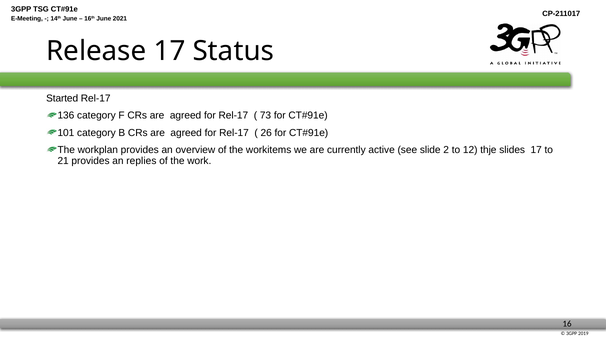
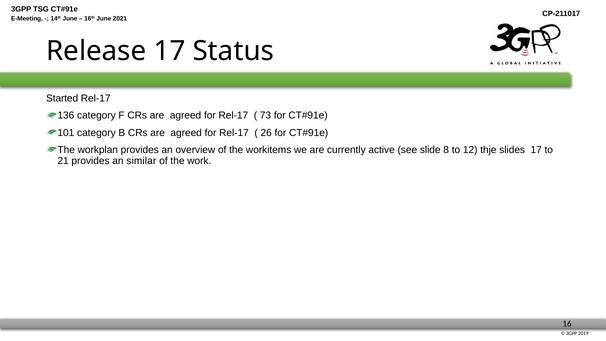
2: 2 -> 8
replies: replies -> similar
